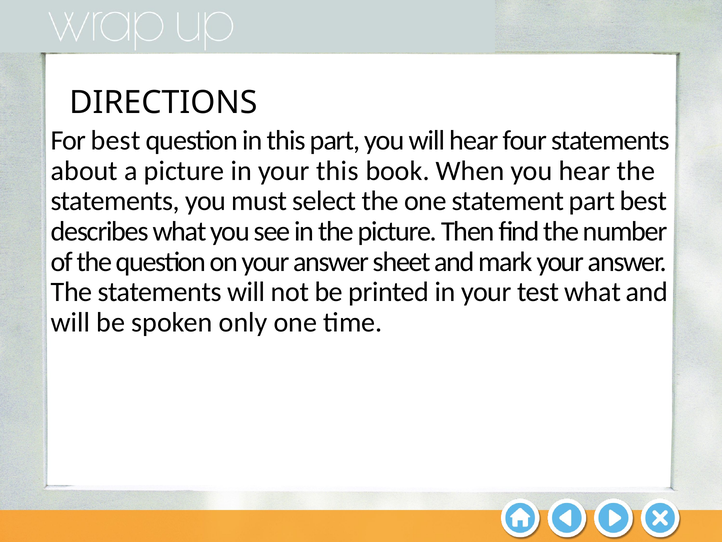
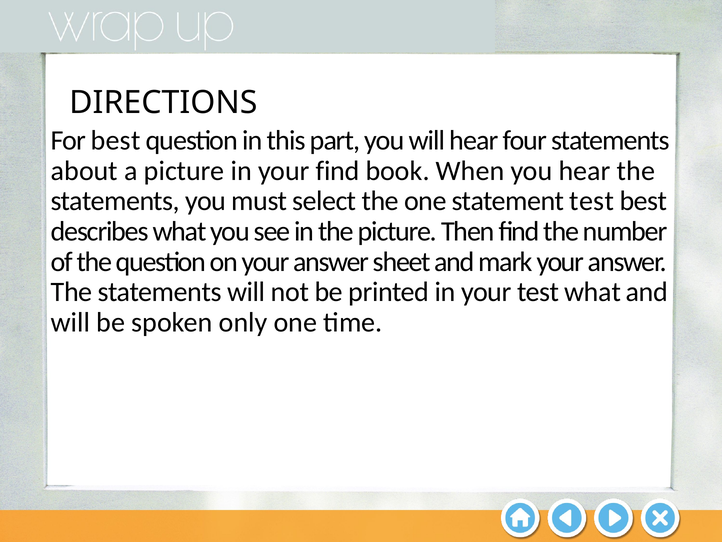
your this: this -> find
statement part: part -> test
